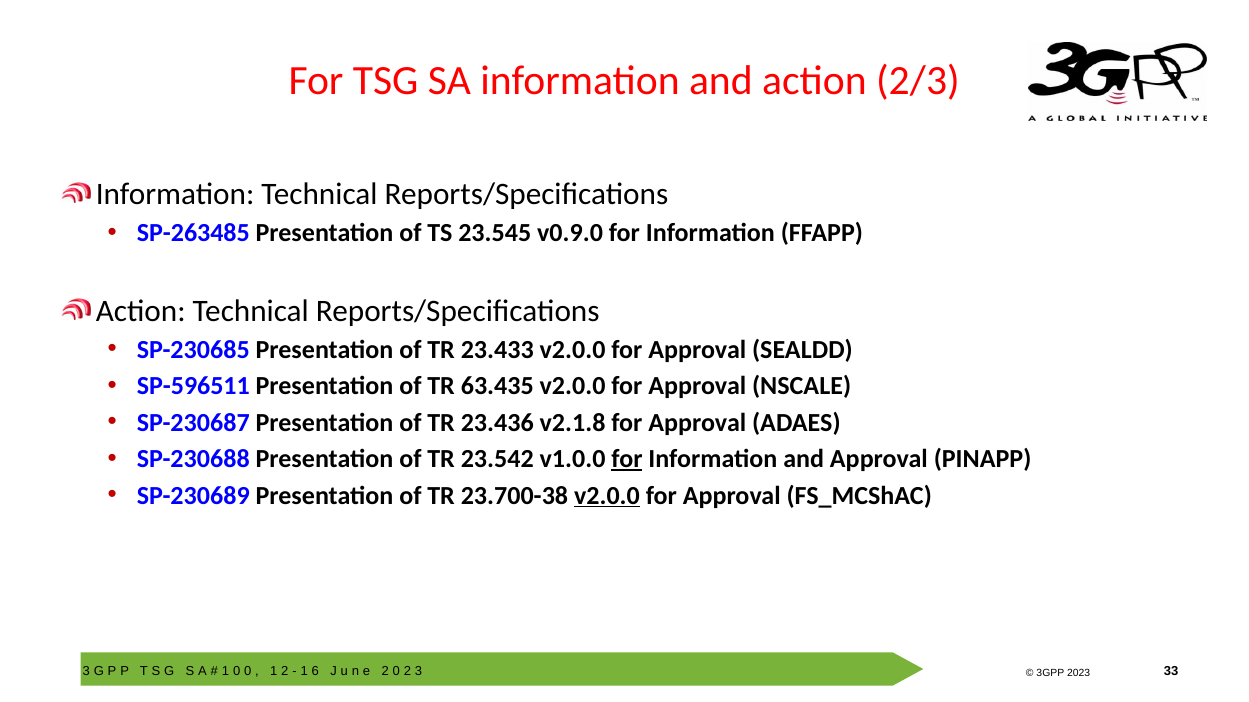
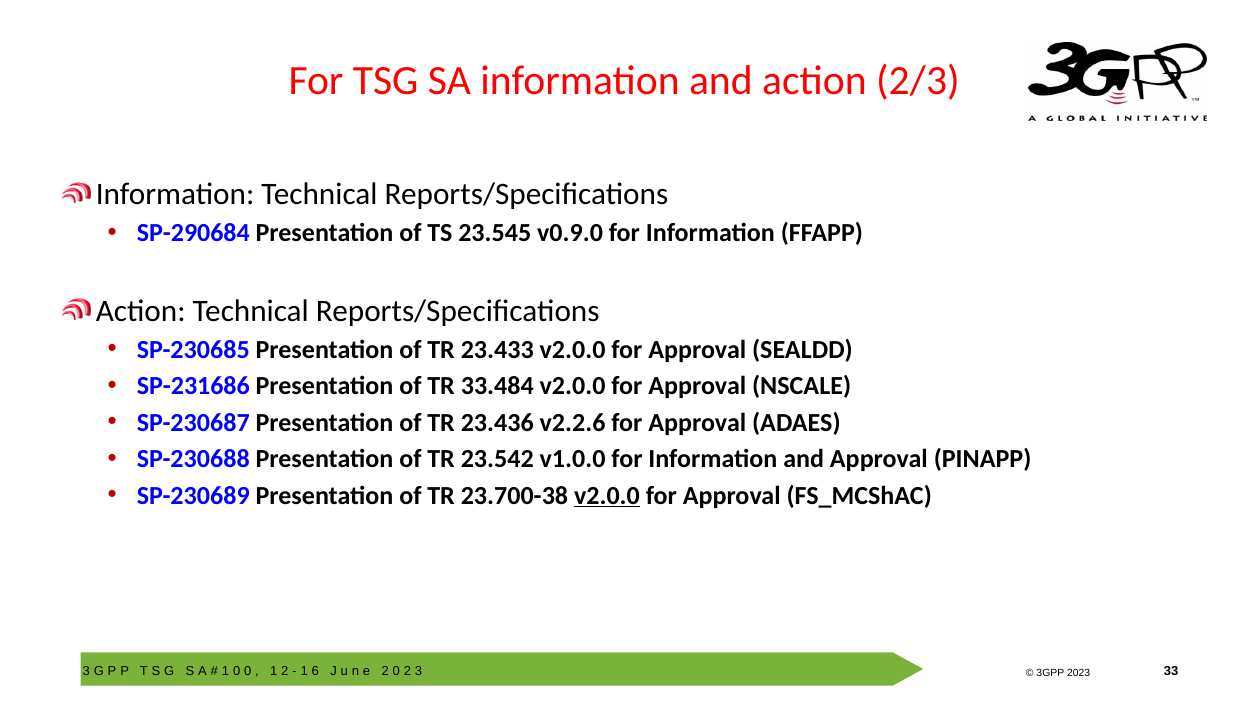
SP-263485: SP-263485 -> SP-290684
SP-596511: SP-596511 -> SP-231686
63.435: 63.435 -> 33.484
v2.1.8: v2.1.8 -> v2.2.6
for at (627, 459) underline: present -> none
